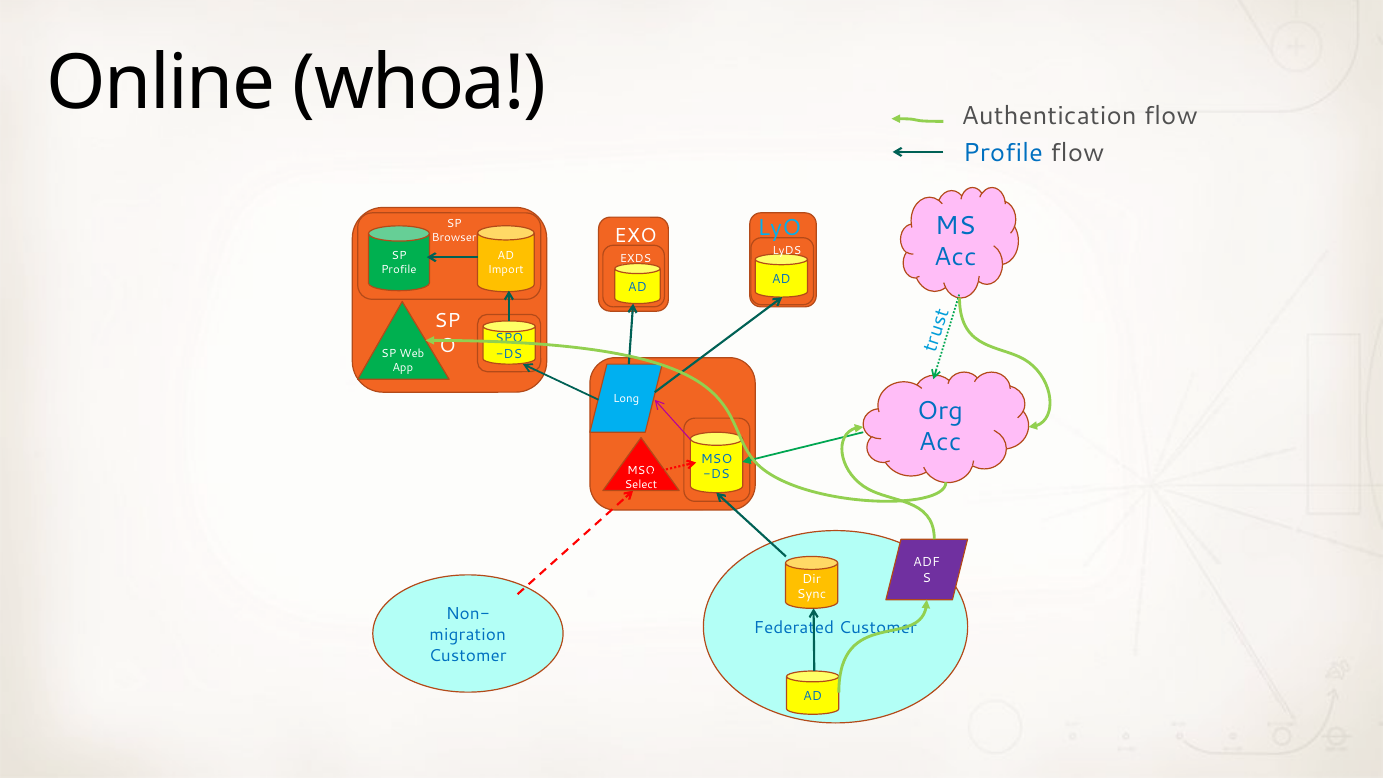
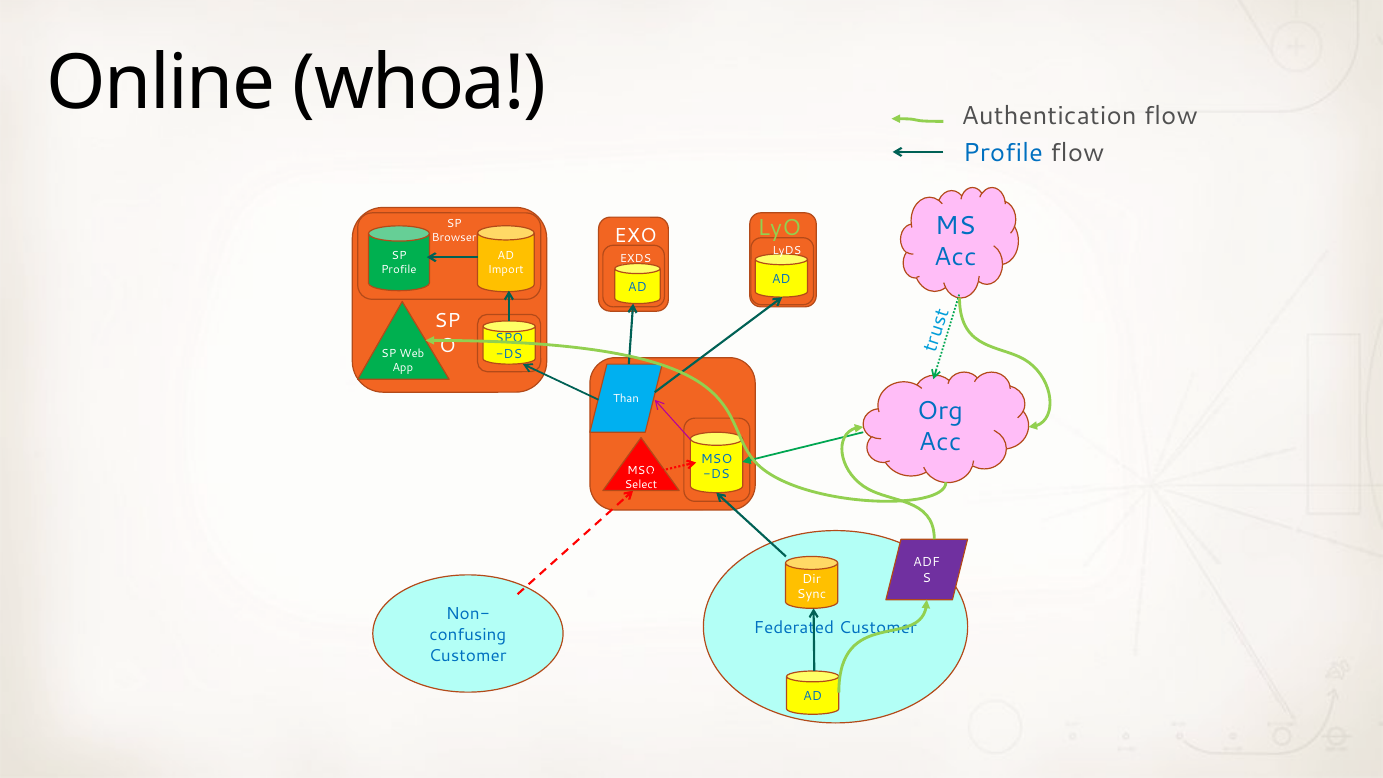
LyO colour: light blue -> light green
Long: Long -> Than
migration: migration -> confusing
